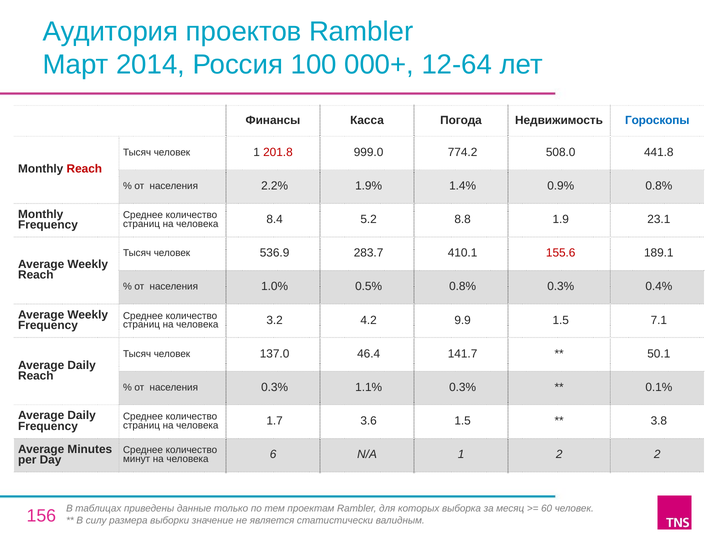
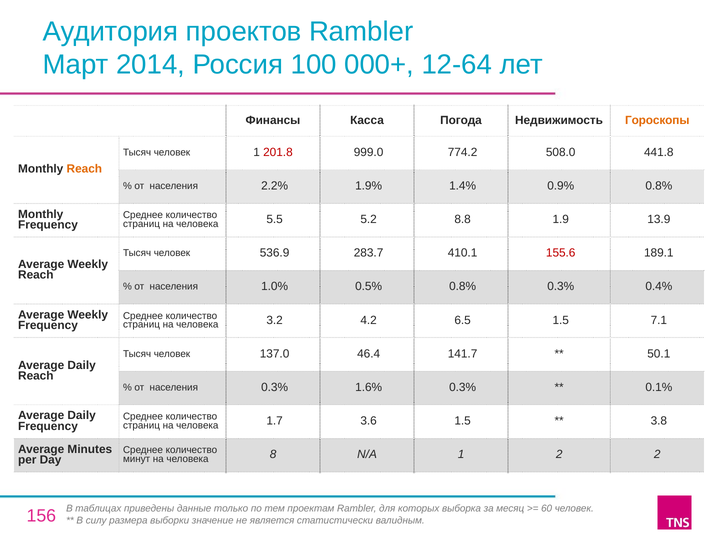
Гороскопы colour: blue -> orange
Reach at (84, 169) colour: red -> orange
8.4: 8.4 -> 5.5
23.1: 23.1 -> 13.9
9.9: 9.9 -> 6.5
1.1%: 1.1% -> 1.6%
6: 6 -> 8
